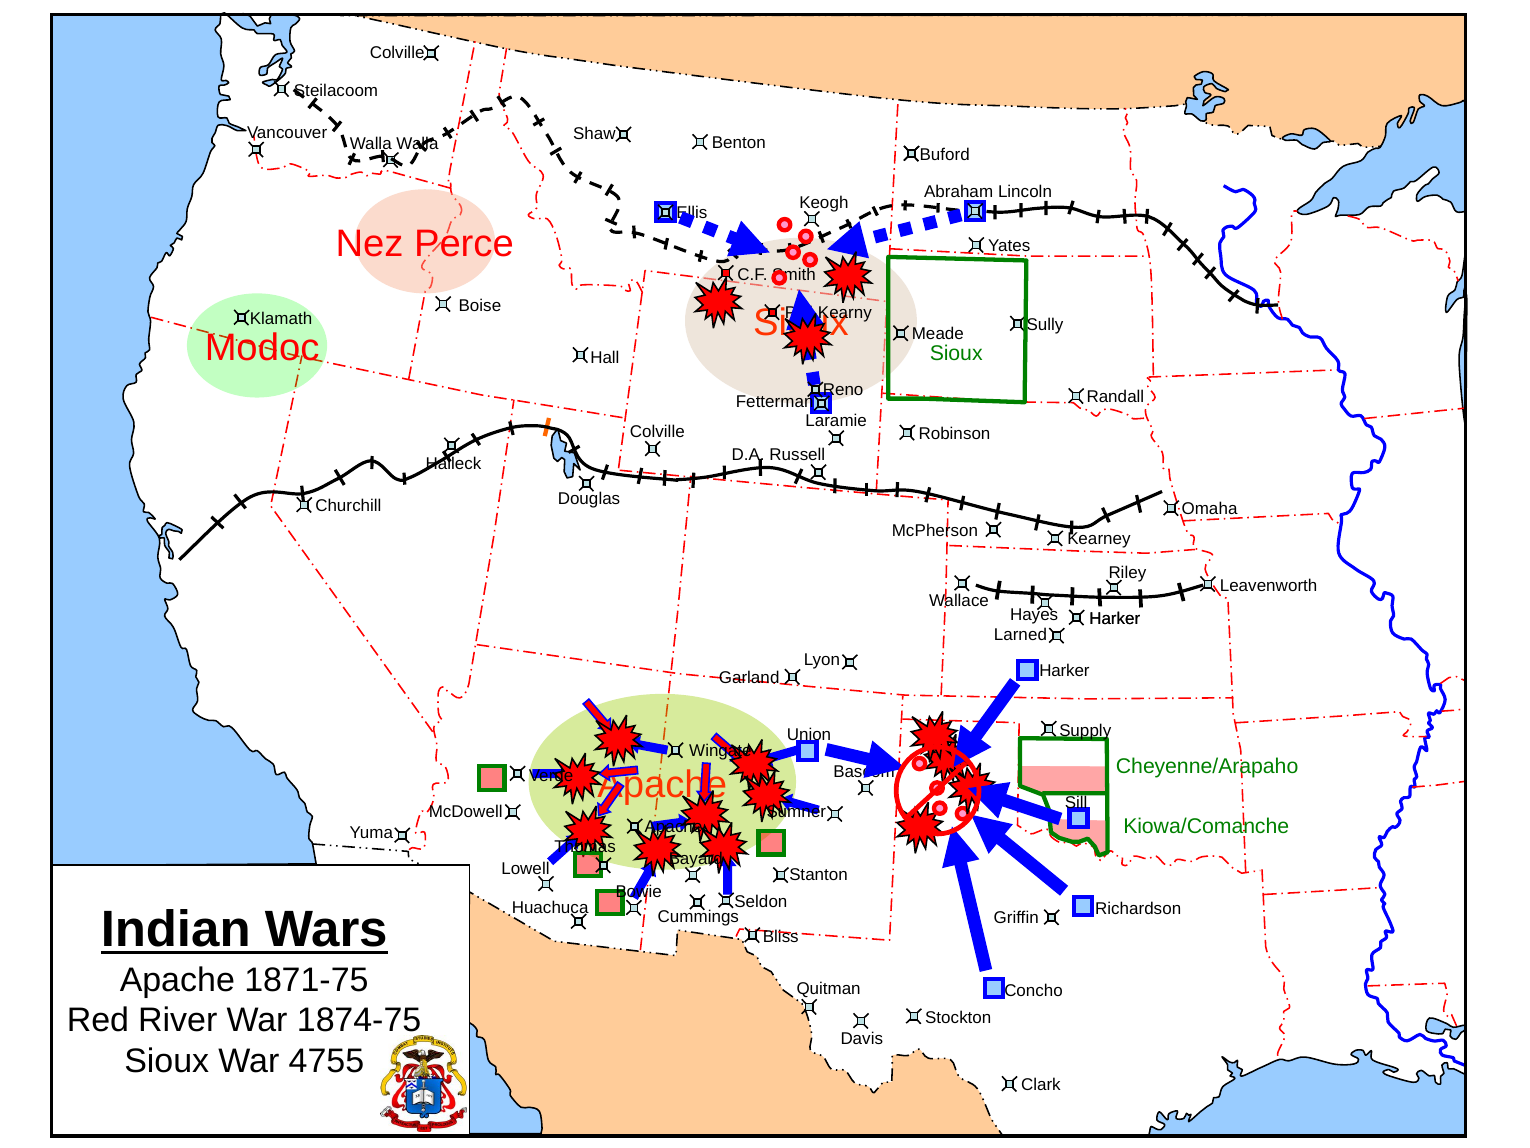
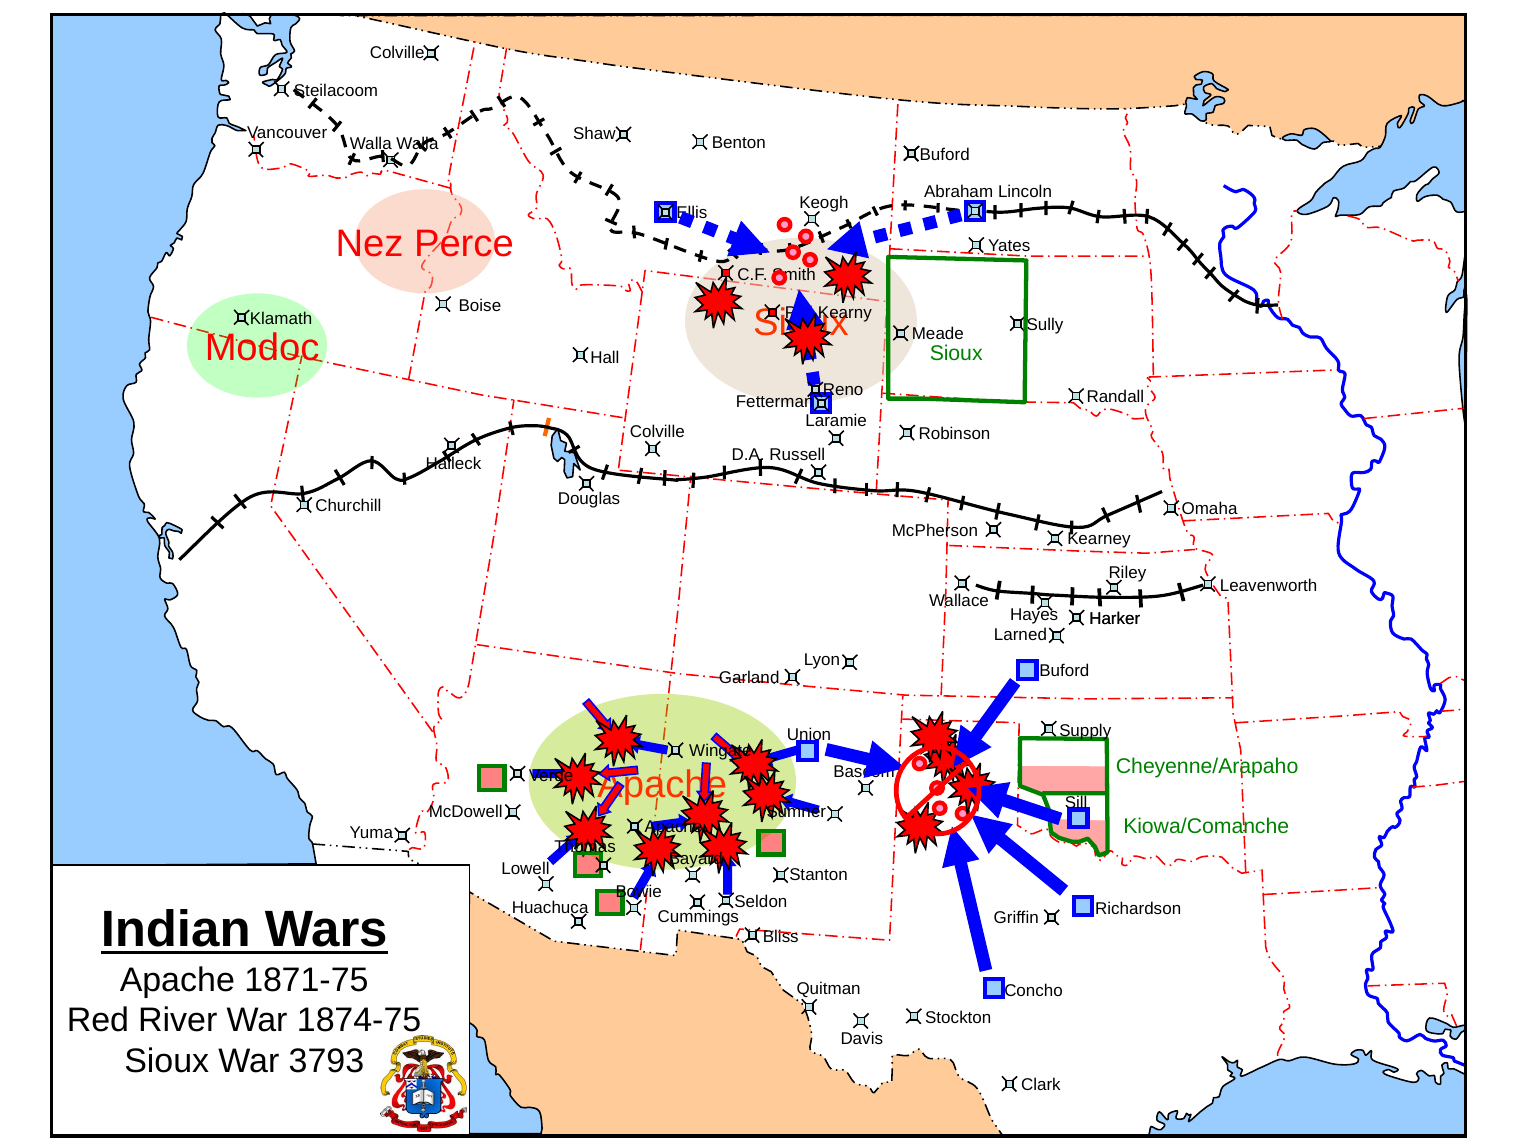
Harker at (1064, 671): Harker -> Buford
4755: 4755 -> 3793
